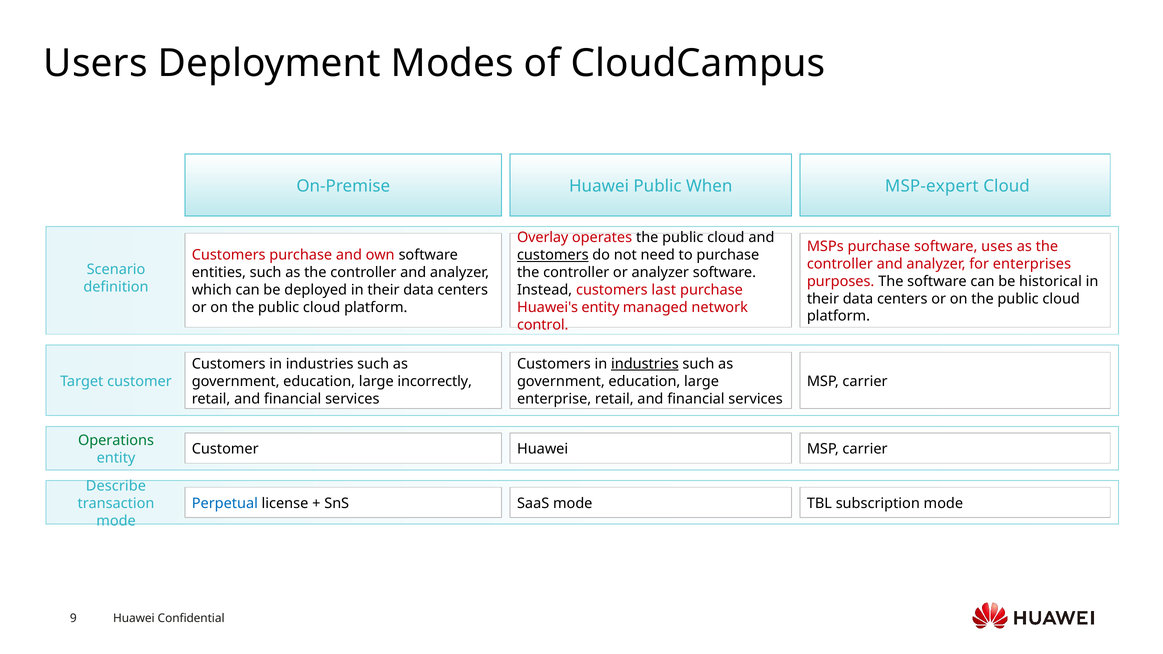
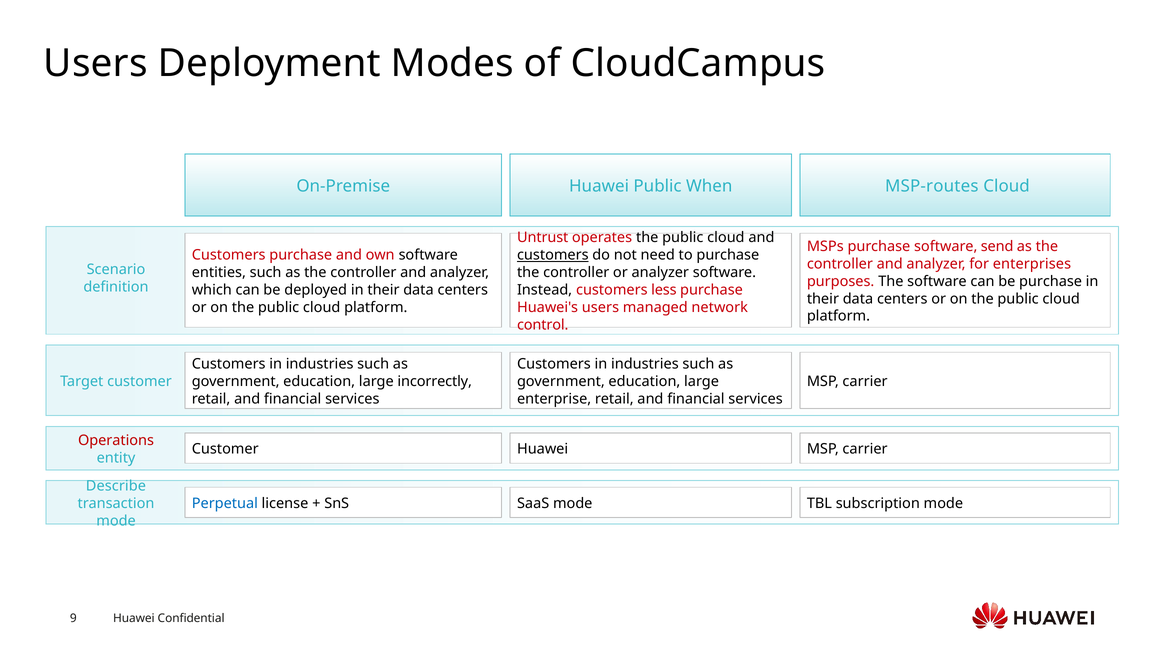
MSP-expert: MSP-expert -> MSP-routes
Overlay: Overlay -> Untrust
uses: uses -> send
be historical: historical -> purchase
last: last -> less
Huawei's entity: entity -> users
industries at (645, 364) underline: present -> none
Operations colour: green -> red
